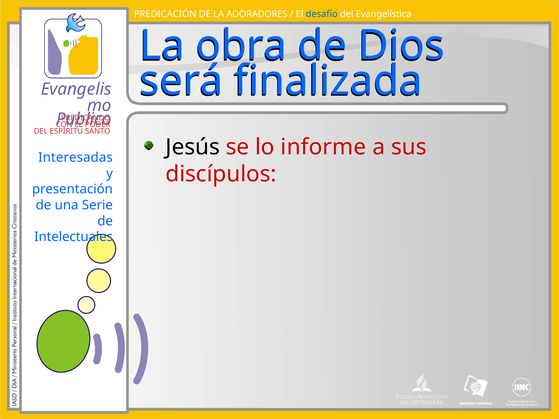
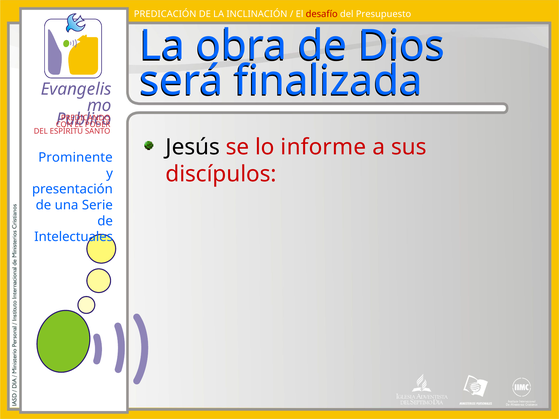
ADORADORES: ADORADORES -> INCLINACIÓN
desafío colour: blue -> red
Evangelística: Evangelística -> Presupuesto
Interesadas: Interesadas -> Prominente
